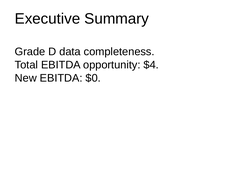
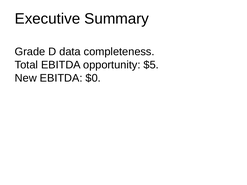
$4: $4 -> $5
